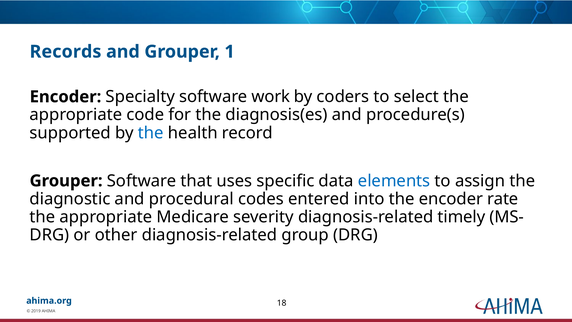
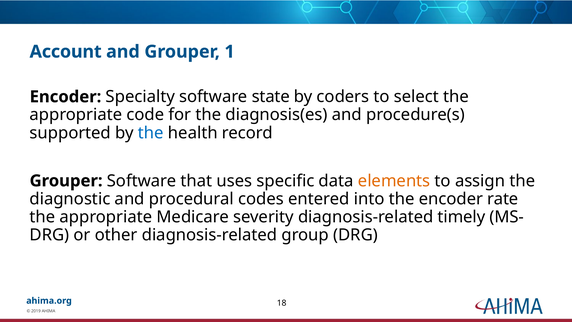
Records: Records -> Account
work: work -> state
elements colour: blue -> orange
